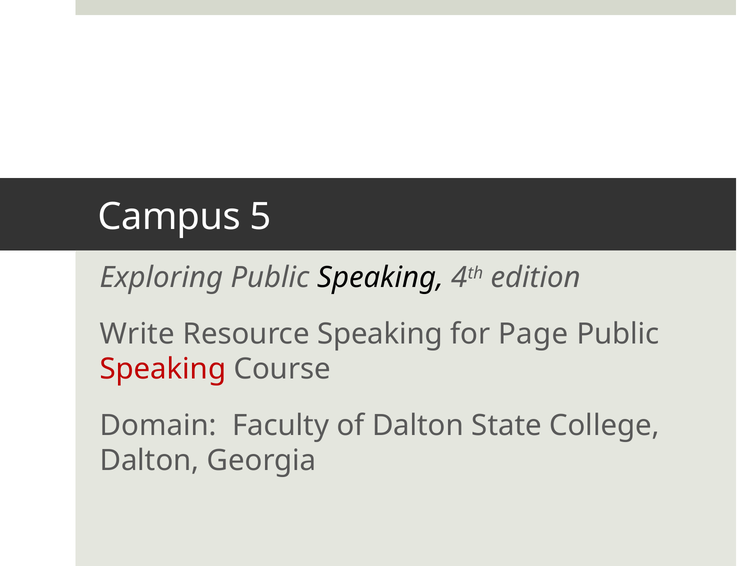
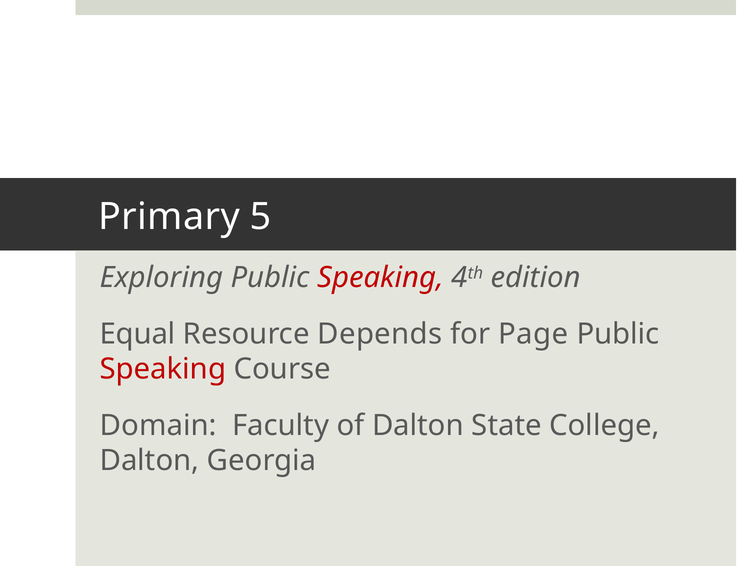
Campus: Campus -> Primary
Speaking at (381, 278) colour: black -> red
Write: Write -> Equal
Resource Speaking: Speaking -> Depends
